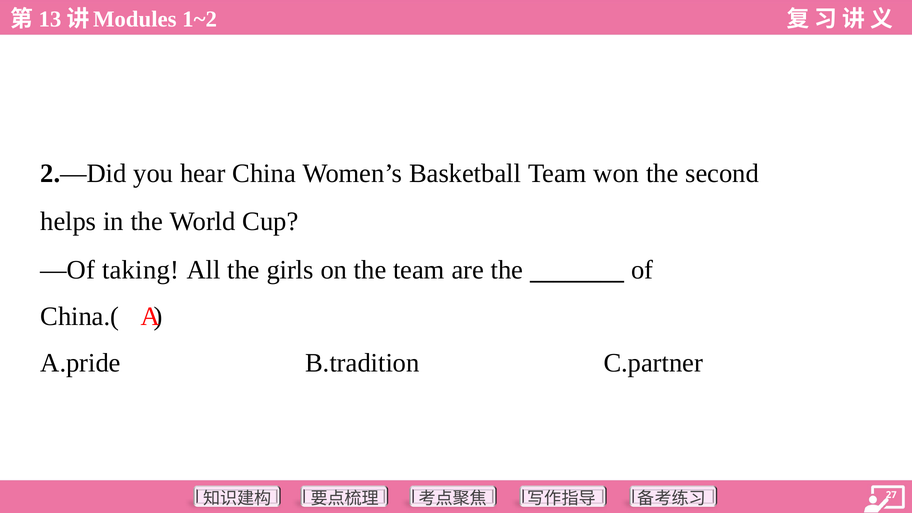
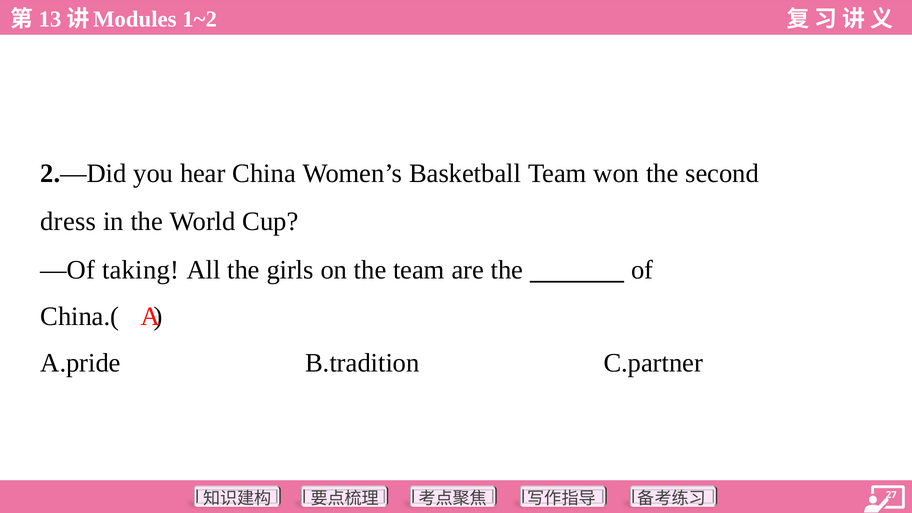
helps: helps -> dress
